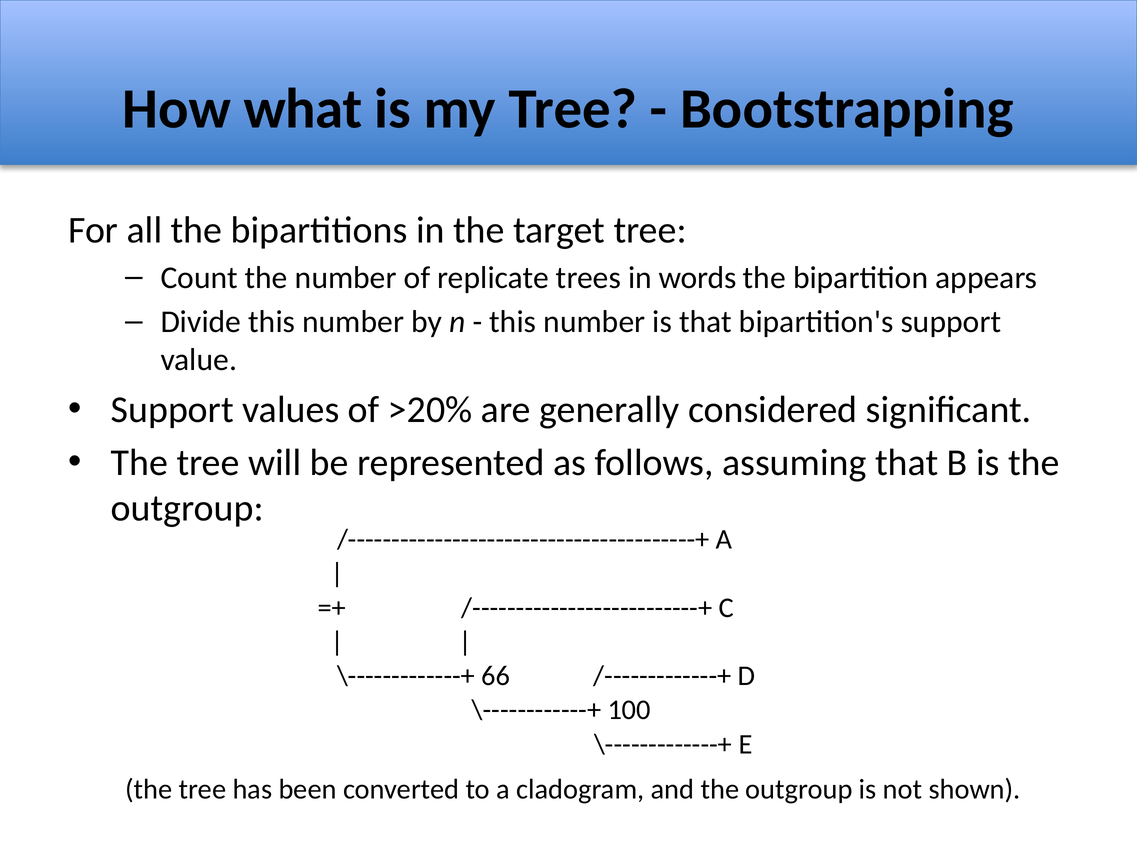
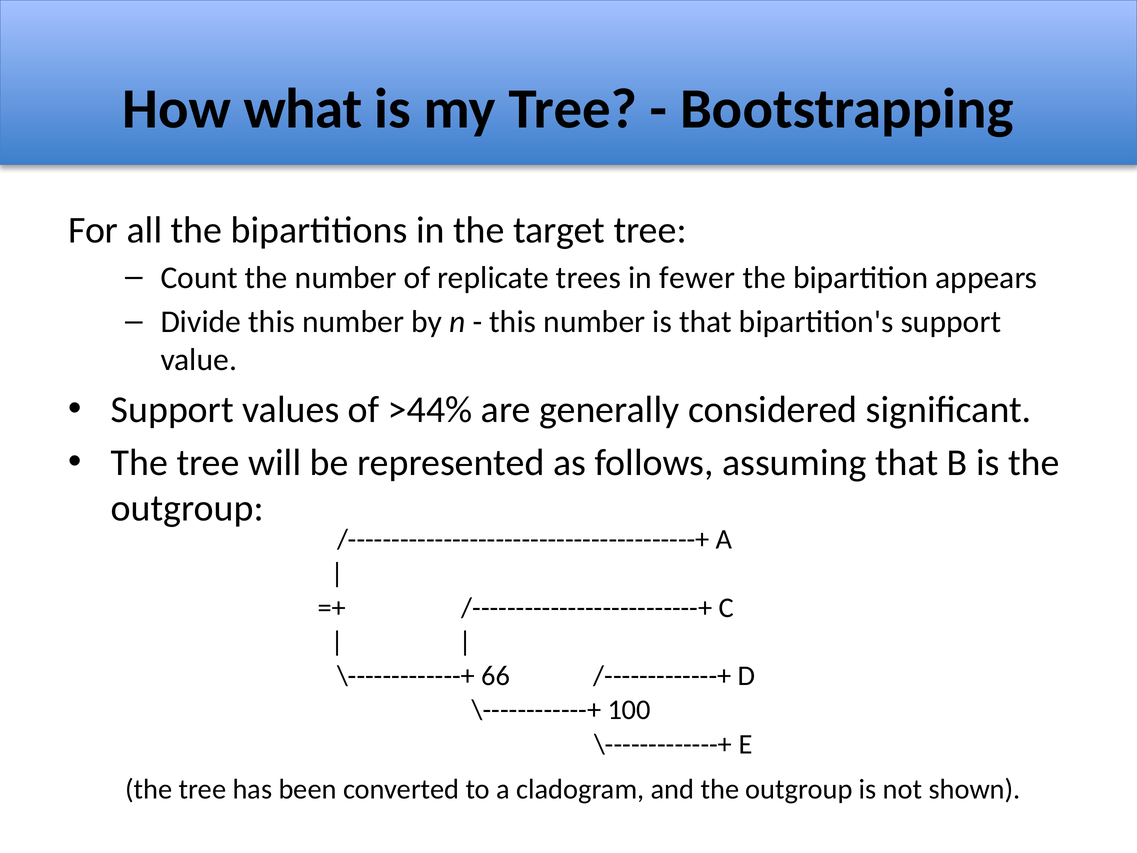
words: words -> fewer
>20%: >20% -> >44%
